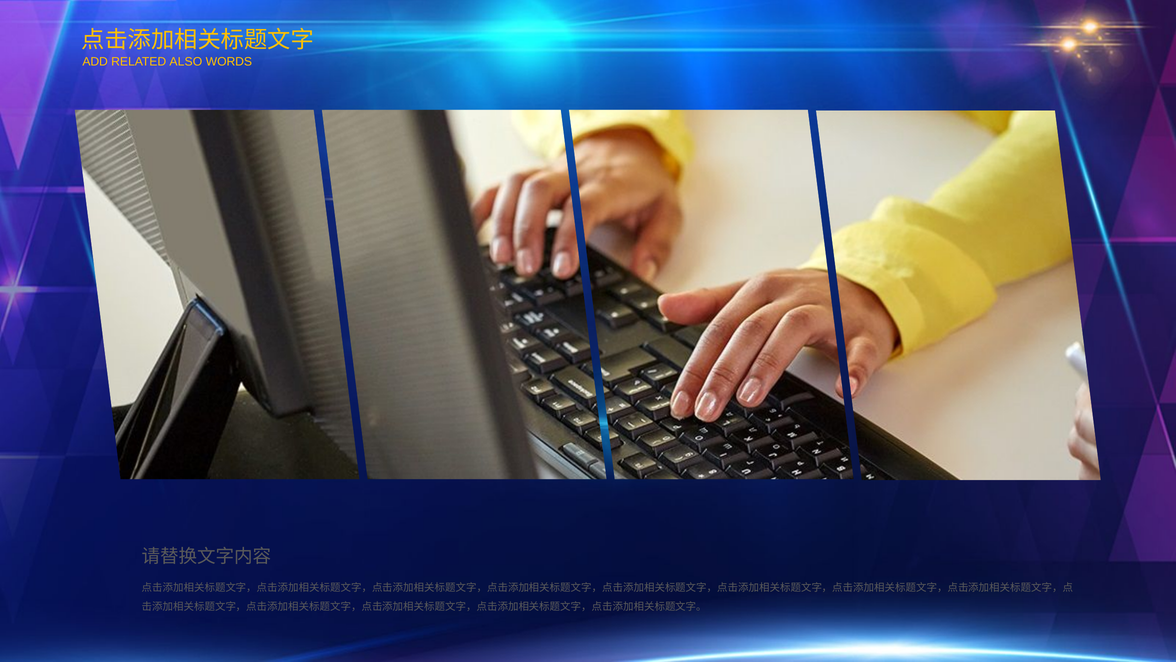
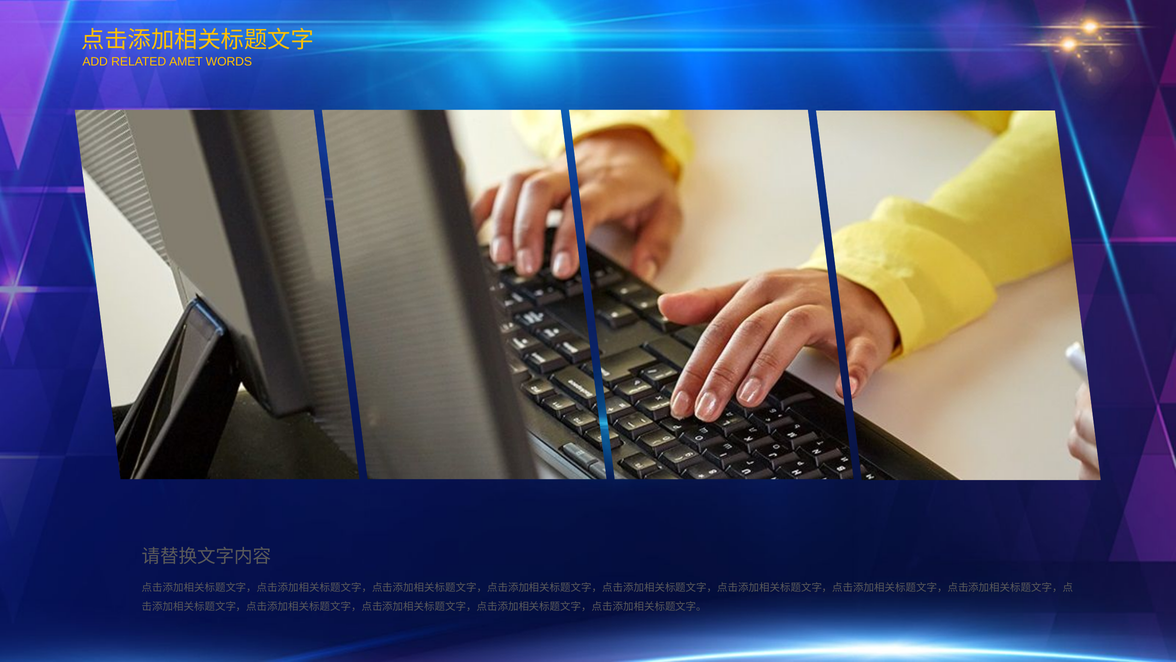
ALSO: ALSO -> AMET
